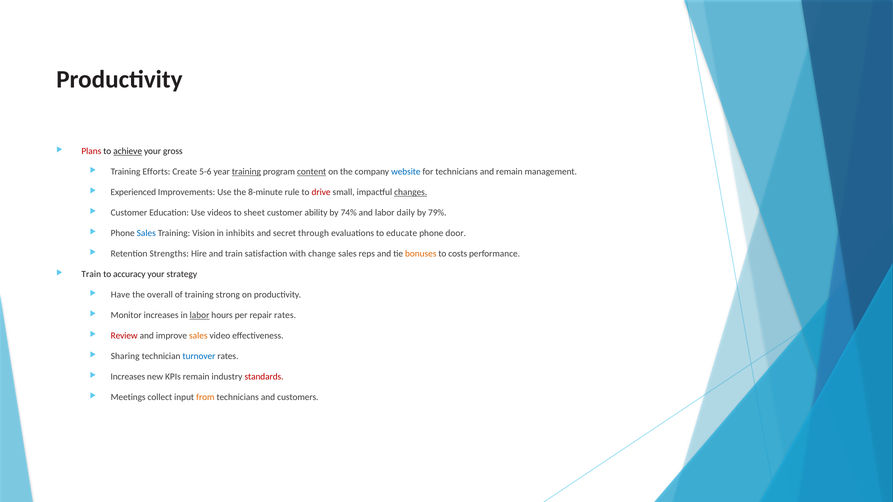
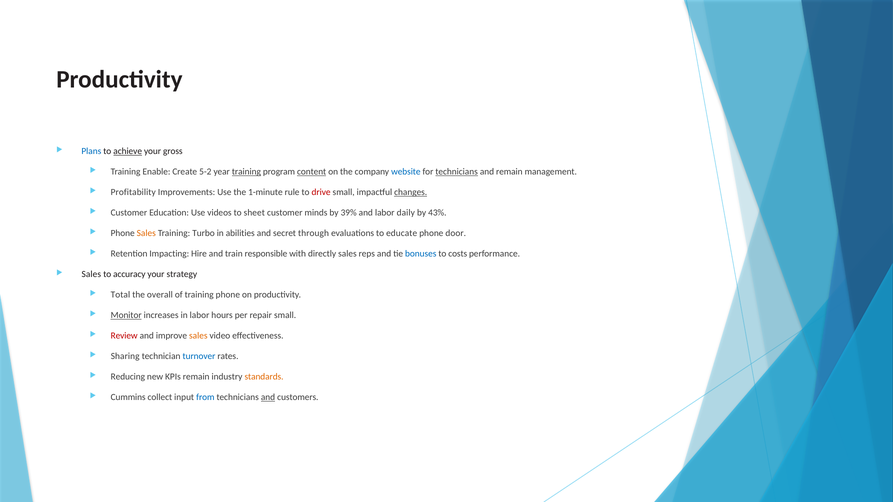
Plans colour: red -> blue
Efforts: Efforts -> Enable
5-6: 5-6 -> 5-2
technicians at (457, 172) underline: none -> present
Experienced: Experienced -> Profitability
8-minute: 8-minute -> 1-minute
ability: ability -> minds
74%: 74% -> 39%
79%: 79% -> 43%
Sales at (146, 233) colour: blue -> orange
Vision: Vision -> Turbo
inhibits: inhibits -> abilities
Strengths: Strengths -> Impacting
satisfaction: satisfaction -> responsible
change: change -> directly
bonuses colour: orange -> blue
Train at (91, 274): Train -> Sales
Have: Have -> Total
training strong: strong -> phone
Monitor underline: none -> present
labor at (200, 315) underline: present -> none
repair rates: rates -> small
Increases at (128, 377): Increases -> Reducing
standards colour: red -> orange
Meetings: Meetings -> Cummins
from colour: orange -> blue
and at (268, 397) underline: none -> present
